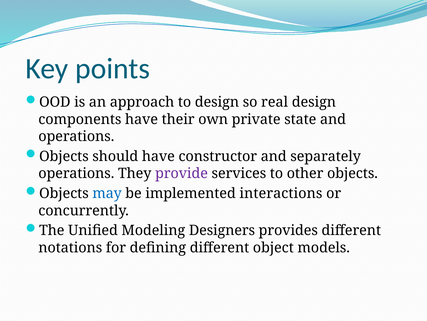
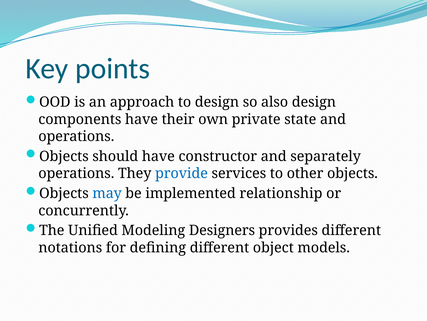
real: real -> also
provide colour: purple -> blue
interactions: interactions -> relationship
